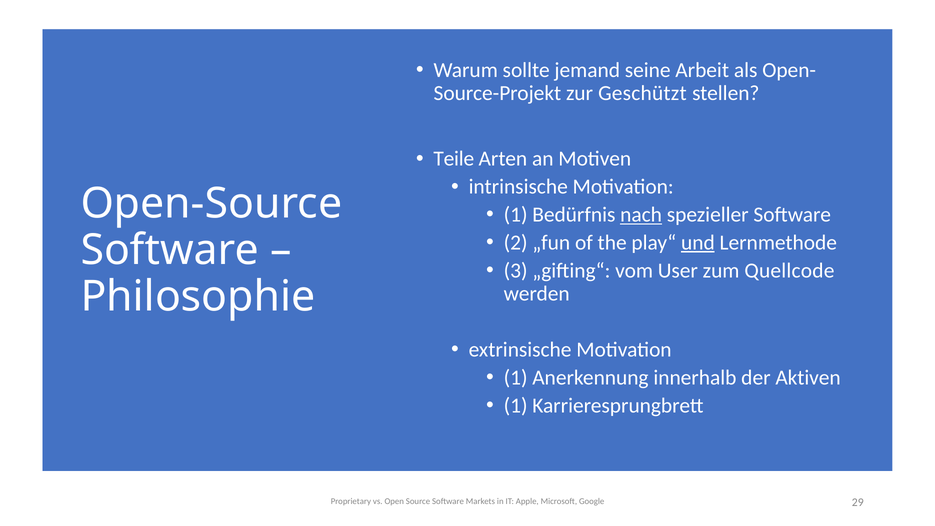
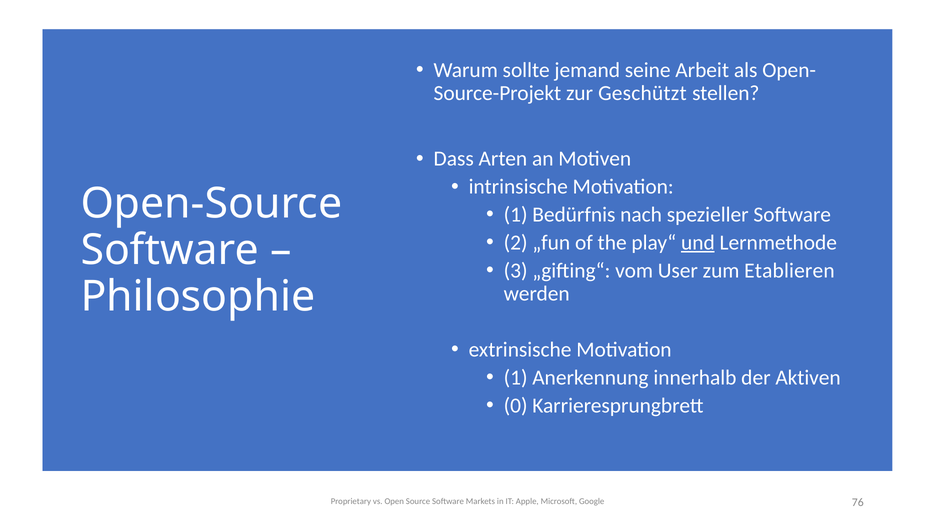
Teile: Teile -> Dass
nach underline: present -> none
Quellcode: Quellcode -> Etablieren
1 at (516, 406): 1 -> 0
29: 29 -> 76
